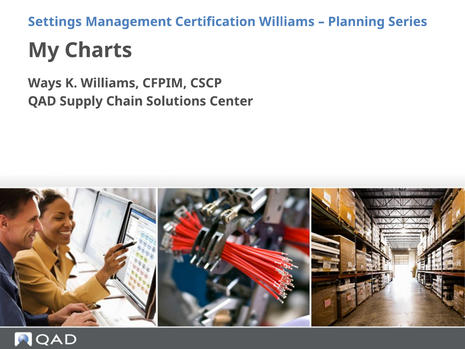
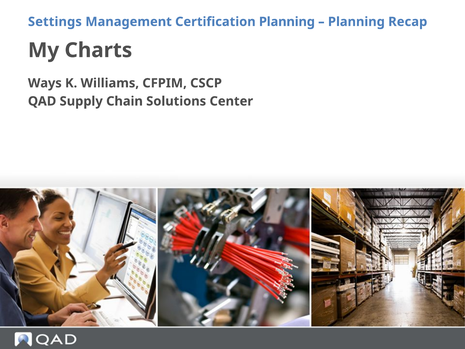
Certification Williams: Williams -> Planning
Series: Series -> Recap
